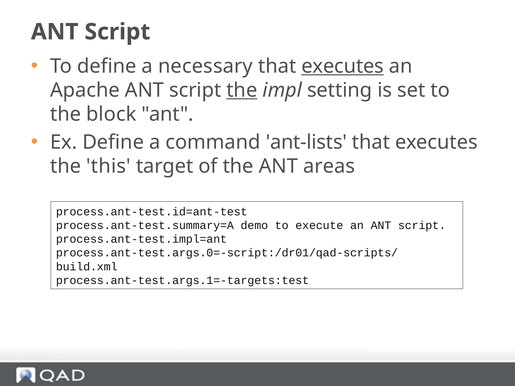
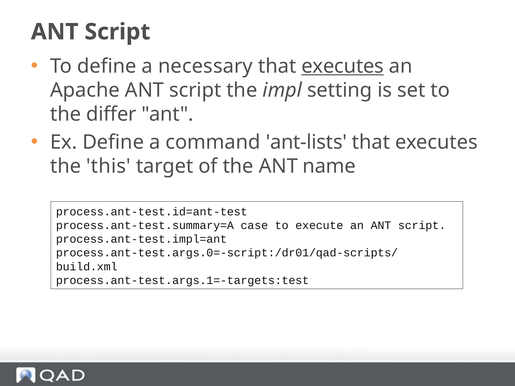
the at (242, 90) underline: present -> none
block: block -> differ
areas: areas -> name
demo: demo -> case
